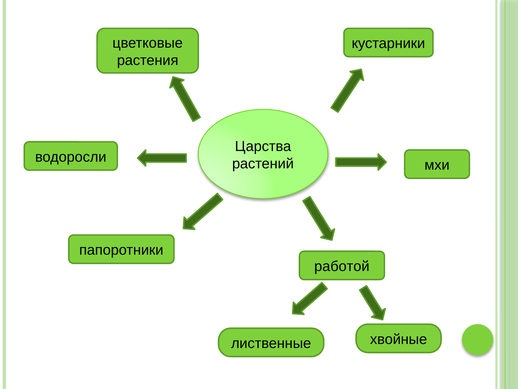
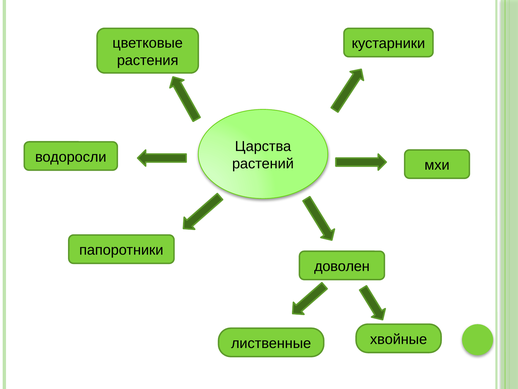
работой: работой -> доволен
